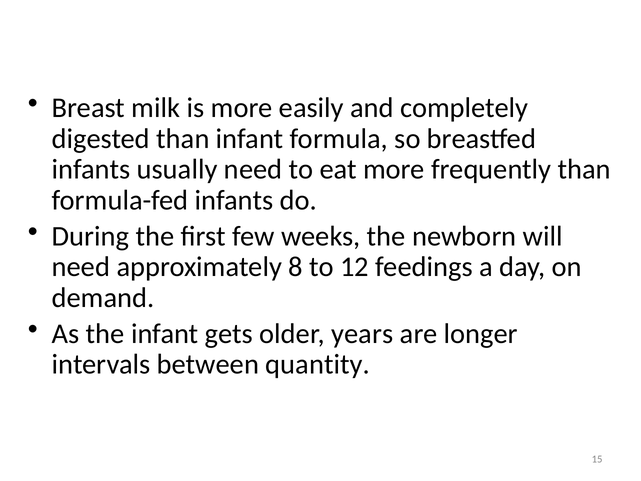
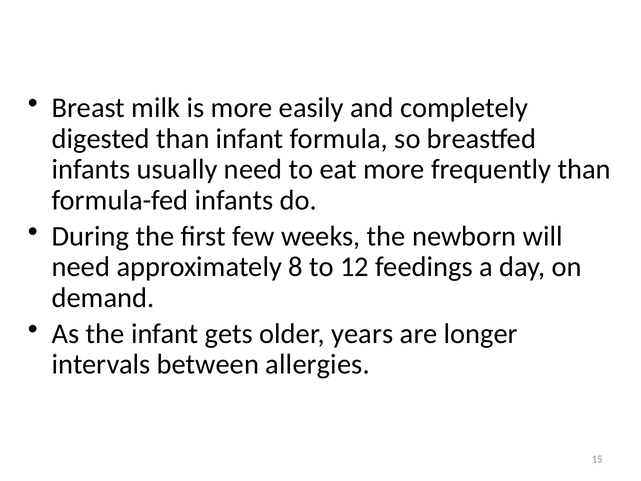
quantity: quantity -> allergies
